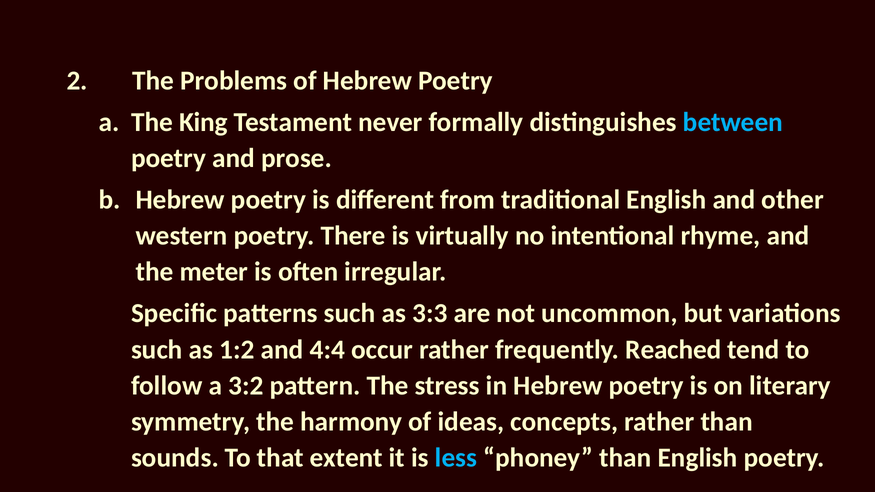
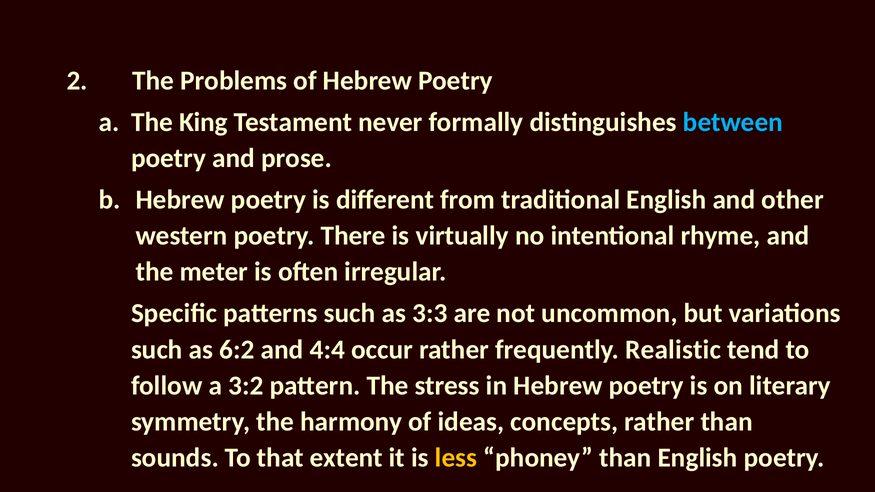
1:2: 1:2 -> 6:2
Reached: Reached -> Realistic
less colour: light blue -> yellow
